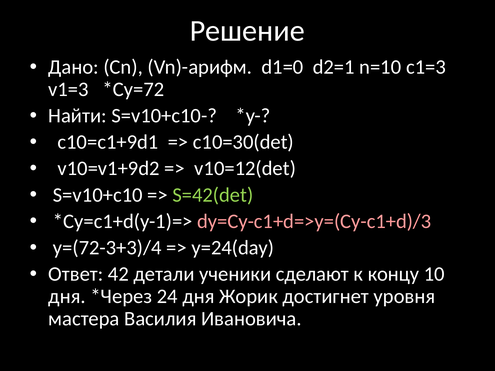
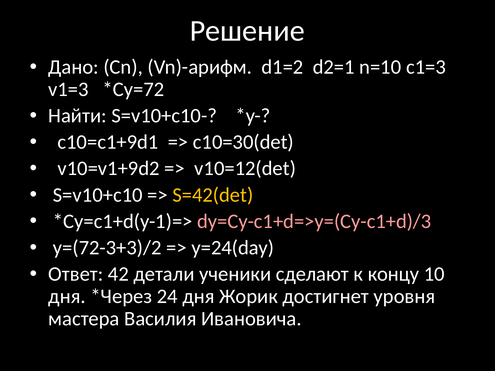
d1=0: d1=0 -> d1=2
S=42(det colour: light green -> yellow
y=(72-3+3)/4: y=(72-3+3)/4 -> y=(72-3+3)/2
